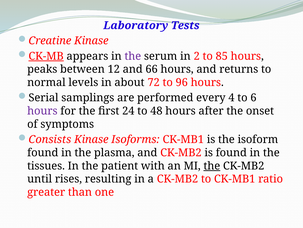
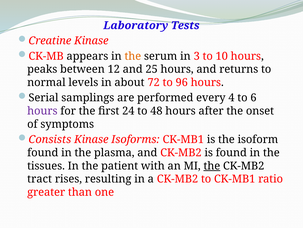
CK-MB underline: present -> none
the at (133, 56) colour: purple -> orange
2: 2 -> 3
85: 85 -> 10
66: 66 -> 25
until: until -> tract
